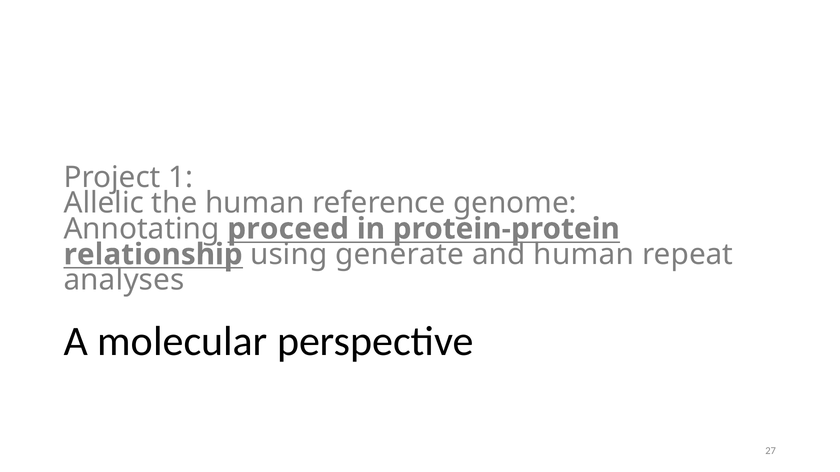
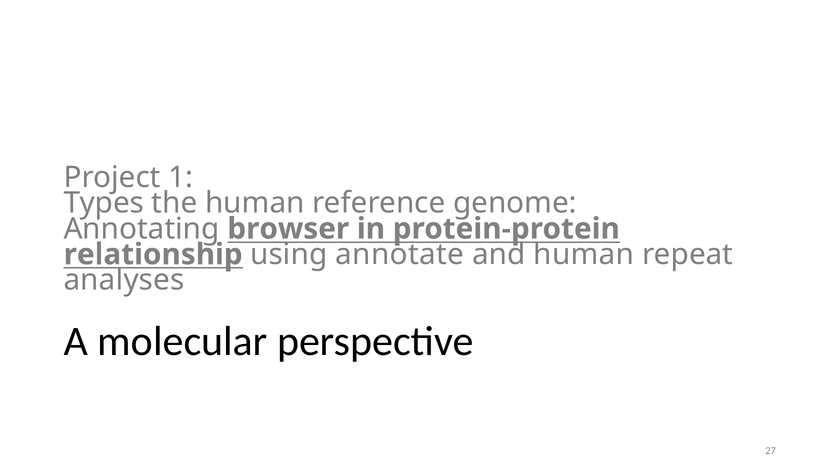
Allelic: Allelic -> Types
proceed: proceed -> browser
generate: generate -> annotate
